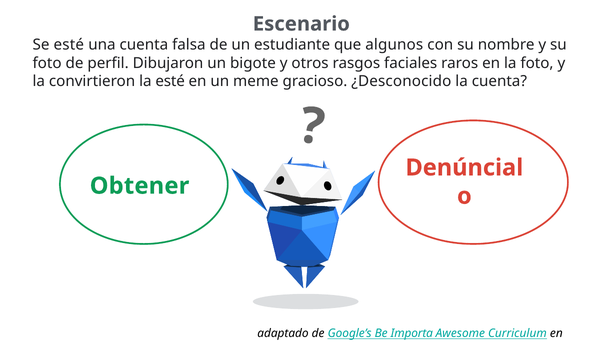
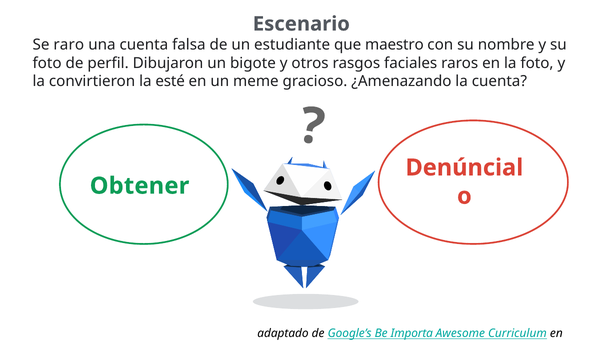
Se esté: esté -> raro
algunos: algunos -> maestro
¿Desconocido: ¿Desconocido -> ¿Amenazando
